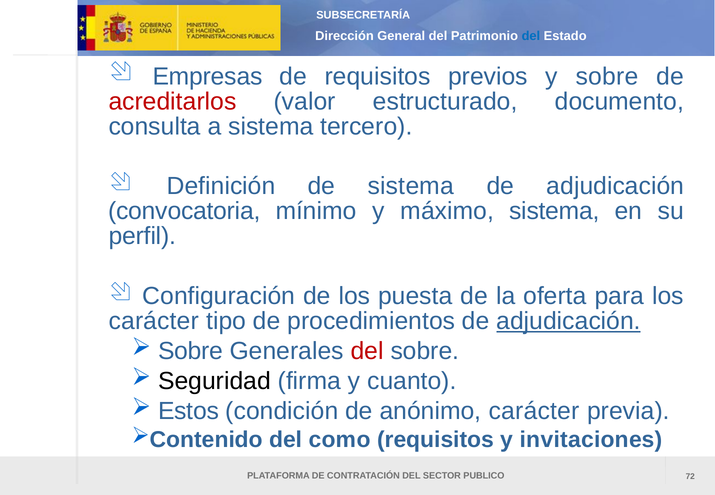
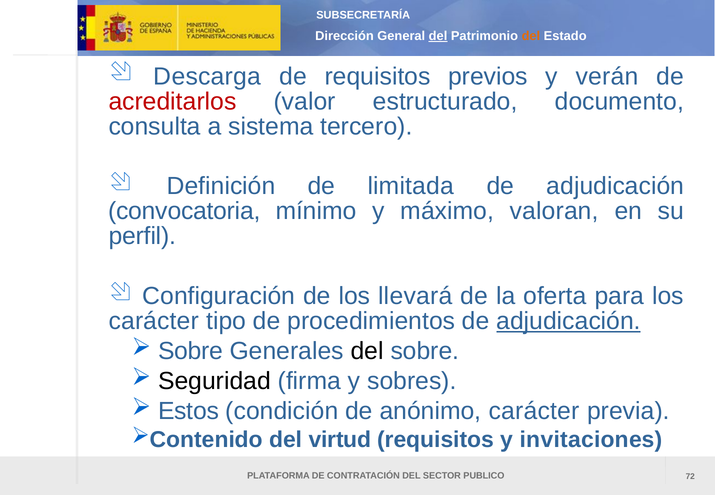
del at (438, 36) underline: none -> present
del at (531, 36) colour: blue -> orange
Empresas: Empresas -> Descarga
y sobre: sobre -> verán
de sistema: sistema -> limitada
máximo sistema: sistema -> valoran
puesta: puesta -> llevará
del at (367, 351) colour: red -> black
cuanto: cuanto -> sobres
como: como -> virtud
